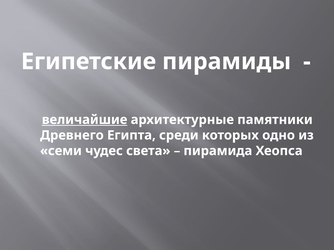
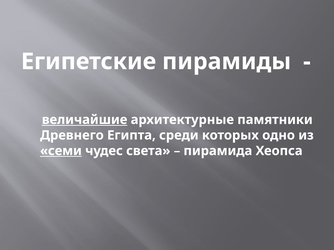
семи underline: none -> present
